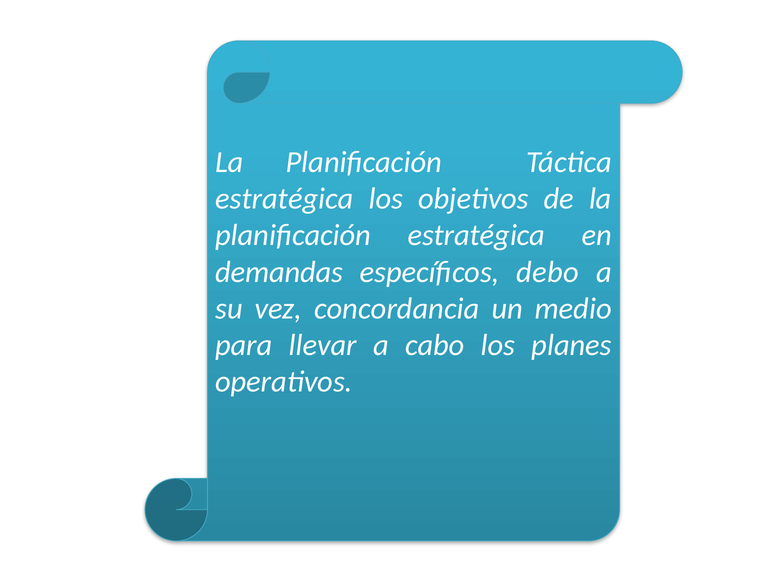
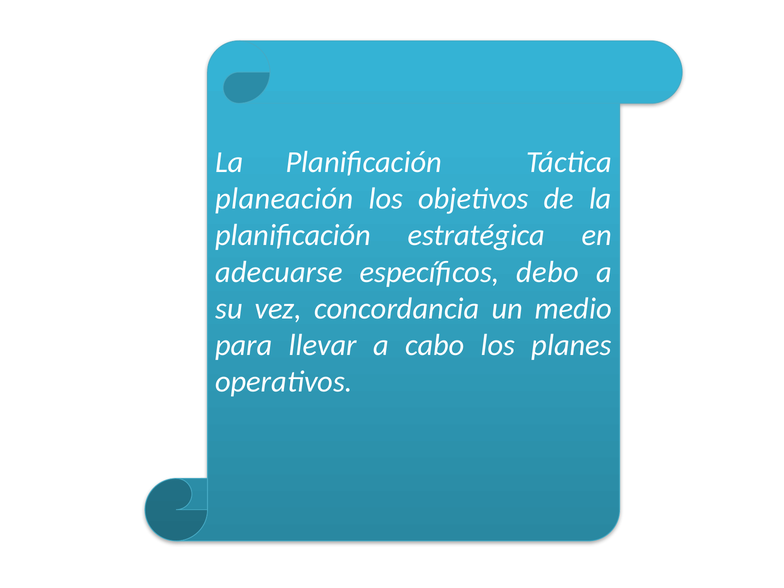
estratégica at (284, 199): estratégica -> planeación
demandas: demandas -> adecuarse
